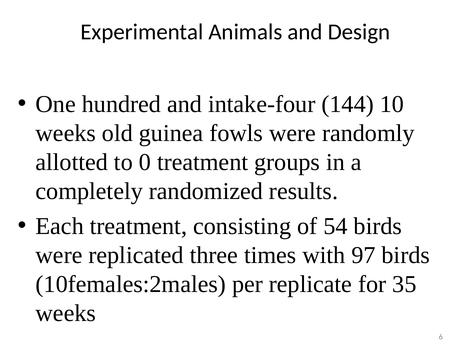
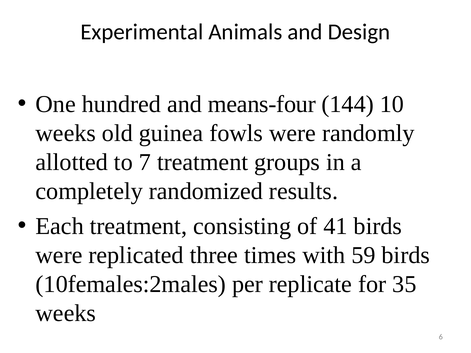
intake-four: intake-four -> means-four
0: 0 -> 7
54: 54 -> 41
97: 97 -> 59
